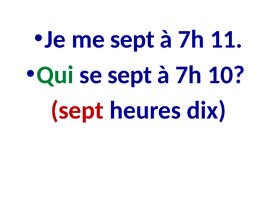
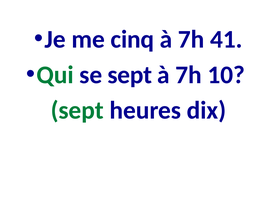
me sept: sept -> cinq
11: 11 -> 41
sept at (77, 110) colour: red -> green
